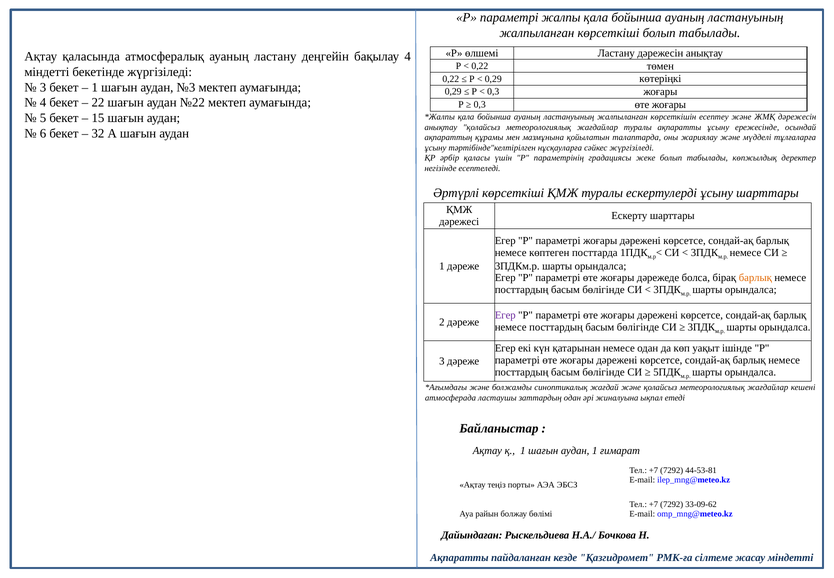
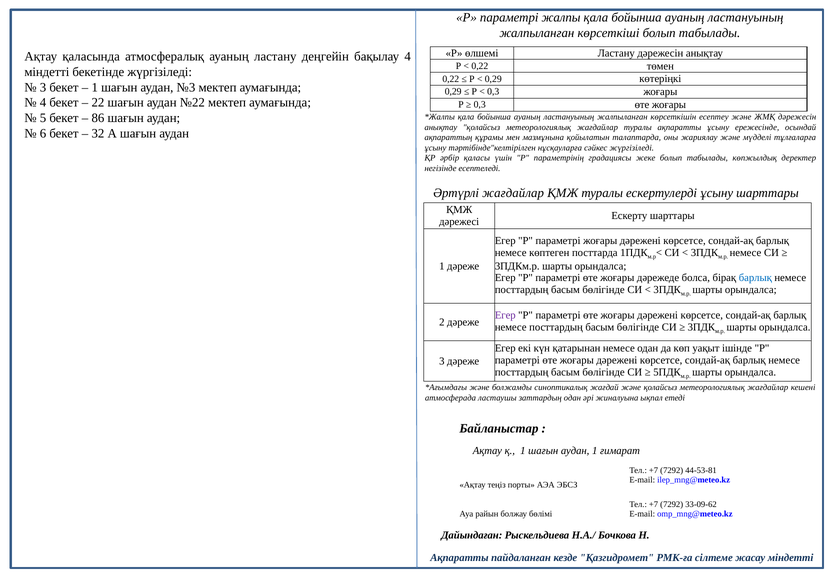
15: 15 -> 86
Әртүрлі көрсеткіші: көрсеткіші -> жағдайлар
барлық at (755, 277) colour: orange -> blue
